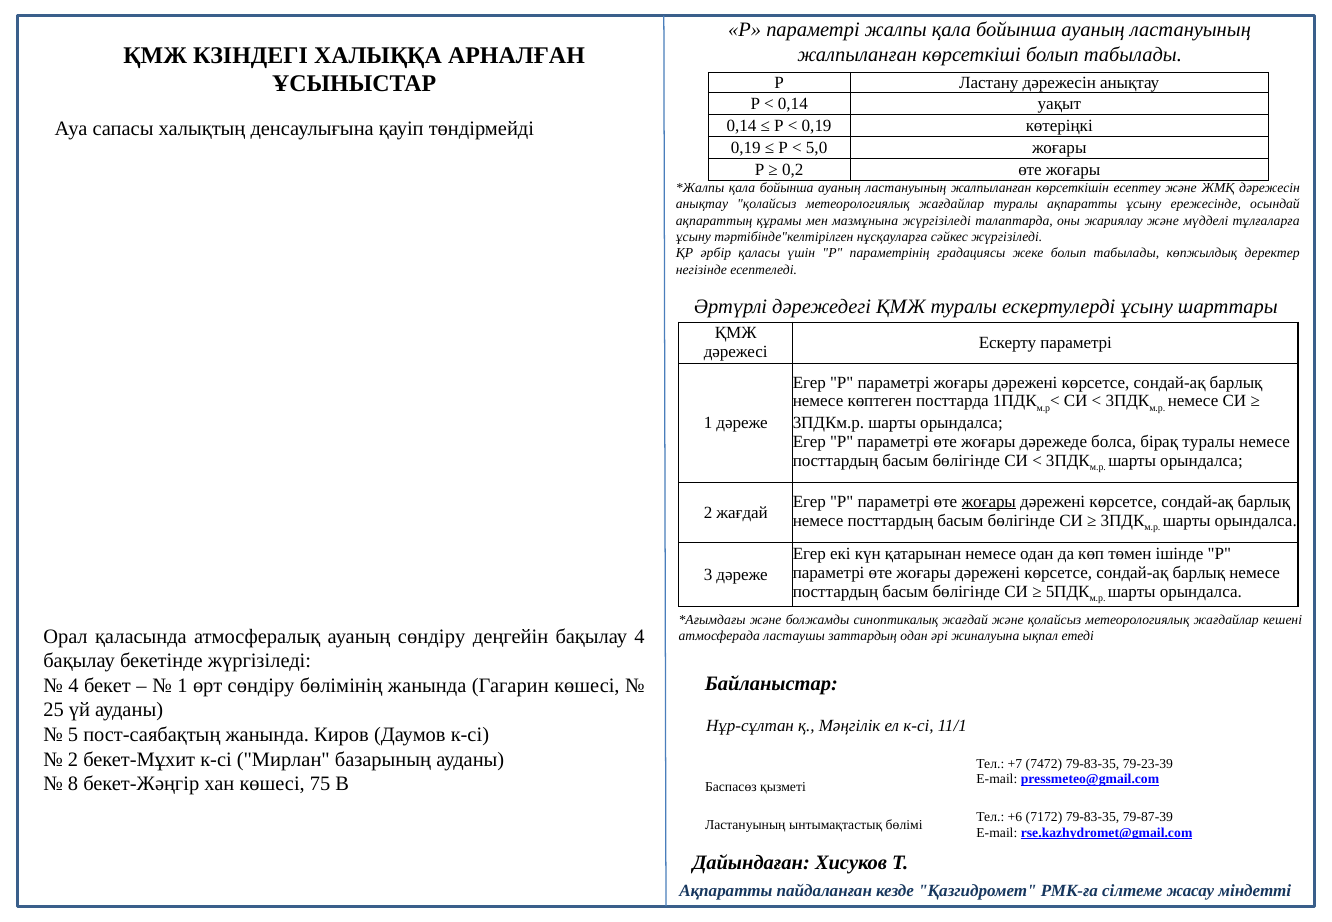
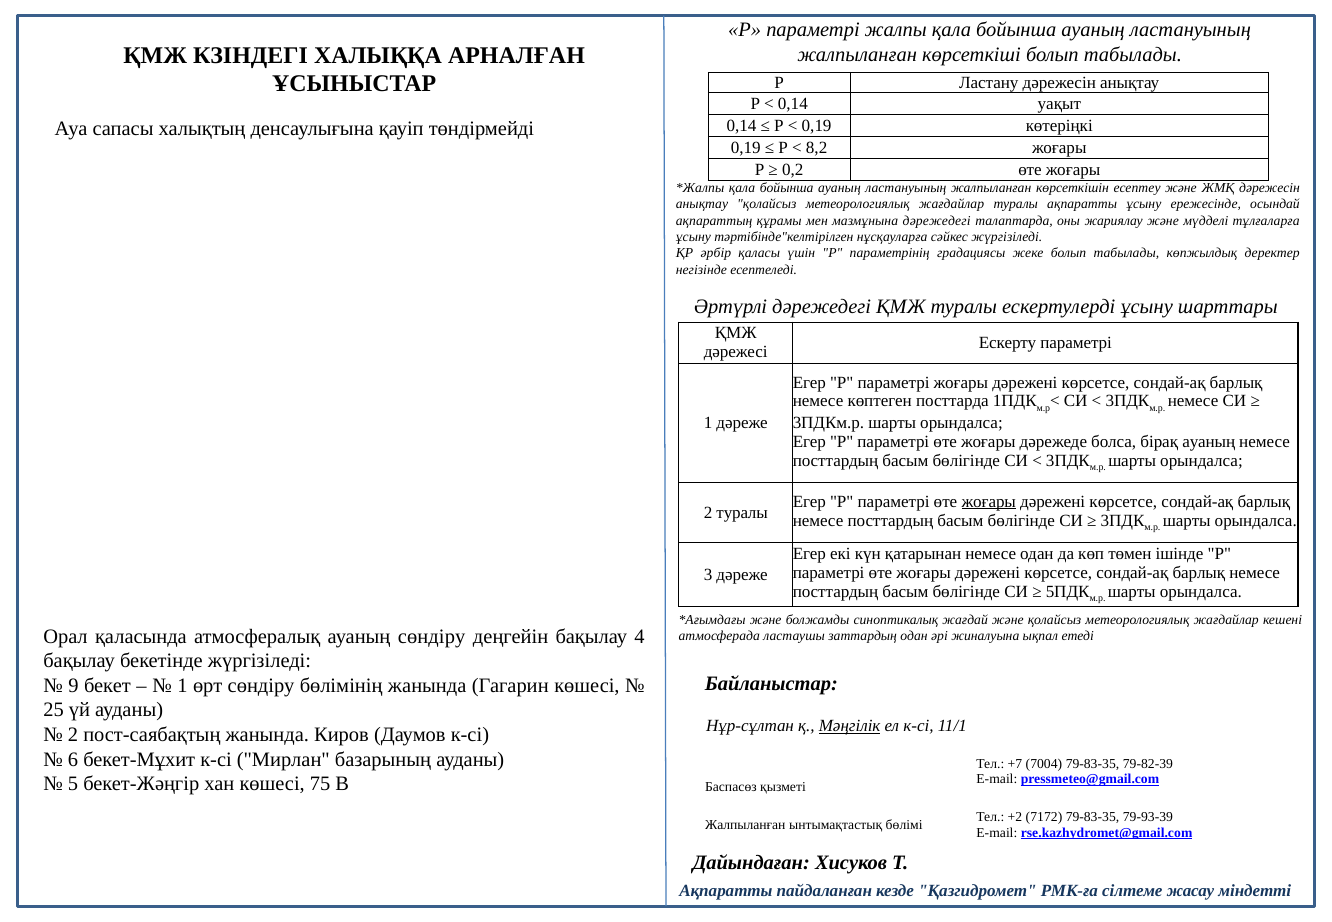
5,0: 5,0 -> 8,2
мазмұнына жүргізіледі: жүргізіледі -> дәрежедегі
бірақ туралы: туралы -> ауаның
2 жағдай: жағдай -> туралы
4 at (74, 686): 4 -> 9
Мәңгілік underline: none -> present
5 at (73, 735): 5 -> 2
2 at (73, 760): 2 -> 6
7472: 7472 -> 7004
79-23-39: 79-23-39 -> 79-82-39
8: 8 -> 5
+6: +6 -> +2
79-87-39: 79-87-39 -> 79-93-39
Ластануының at (745, 825): Ластануының -> Жалпыланған
